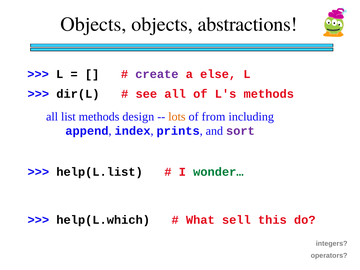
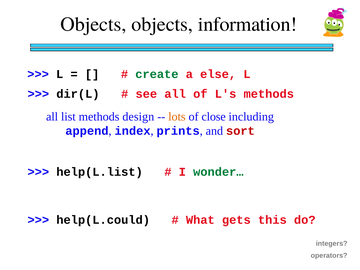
abstractions: abstractions -> information
create colour: purple -> green
from: from -> close
sort colour: purple -> red
help(L.which: help(L.which -> help(L.could
sell: sell -> gets
